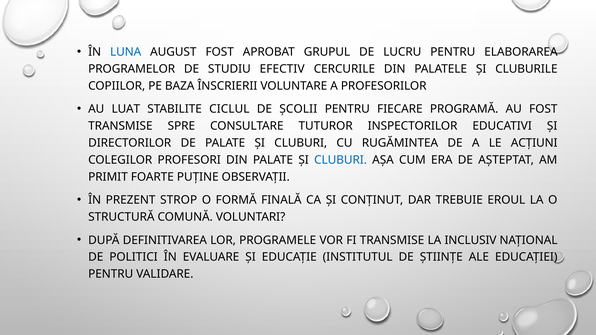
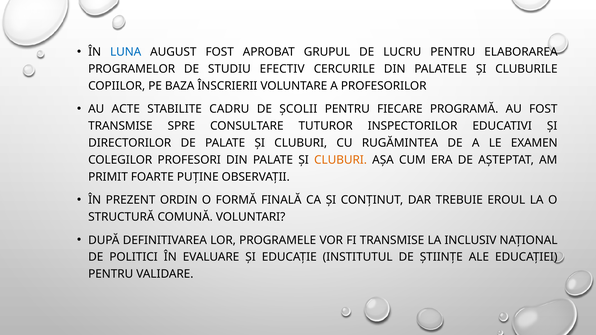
LUAT: LUAT -> ACTE
CICLUL: CICLUL -> CADRU
ACȚIUNI: ACȚIUNI -> EXAMEN
CLUBURI at (341, 160) colour: blue -> orange
STROP: STROP -> ORDIN
